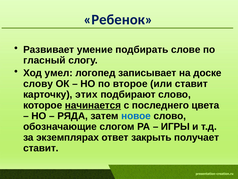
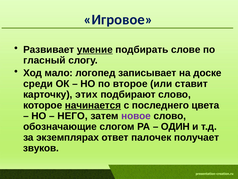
Ребенок: Ребенок -> Игровое
умение underline: none -> present
умел: умел -> мало
слову: слову -> среди
РЯДА: РЯДА -> НЕГО
новое colour: blue -> purple
ИГРЫ: ИГРЫ -> ОДИН
закрыть: закрыть -> палочек
ставит at (41, 148): ставит -> звуков
